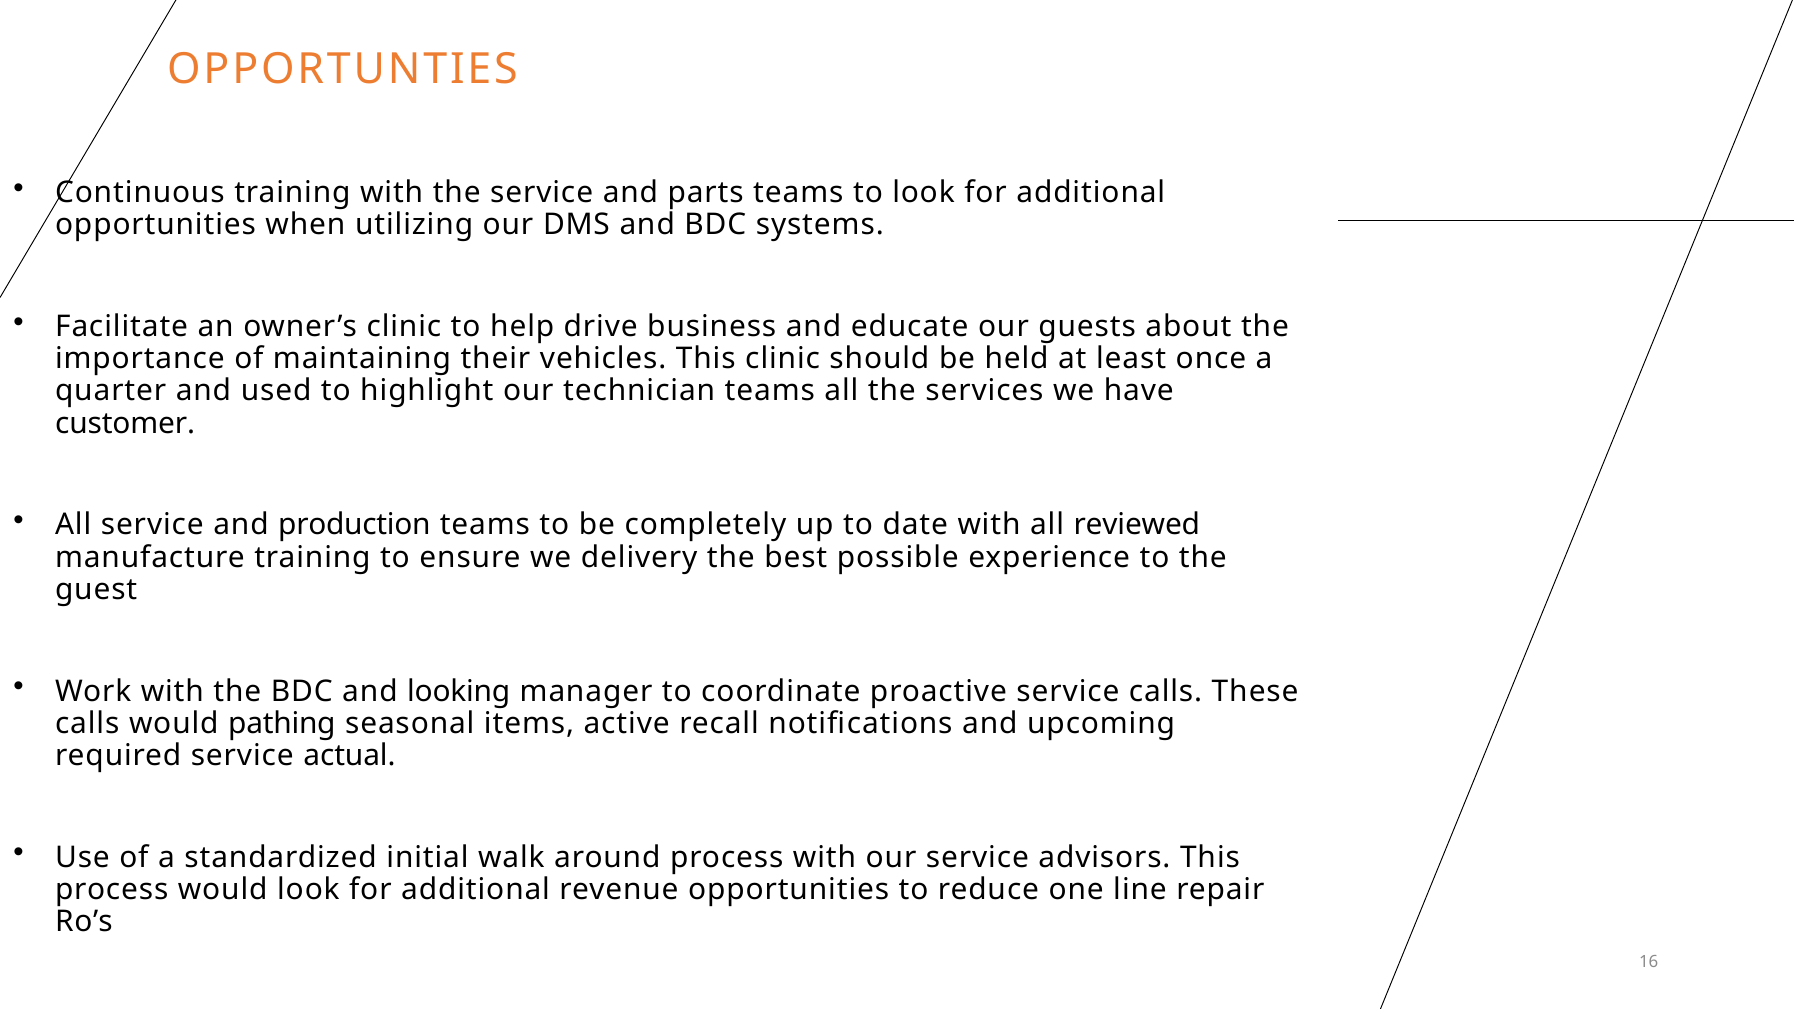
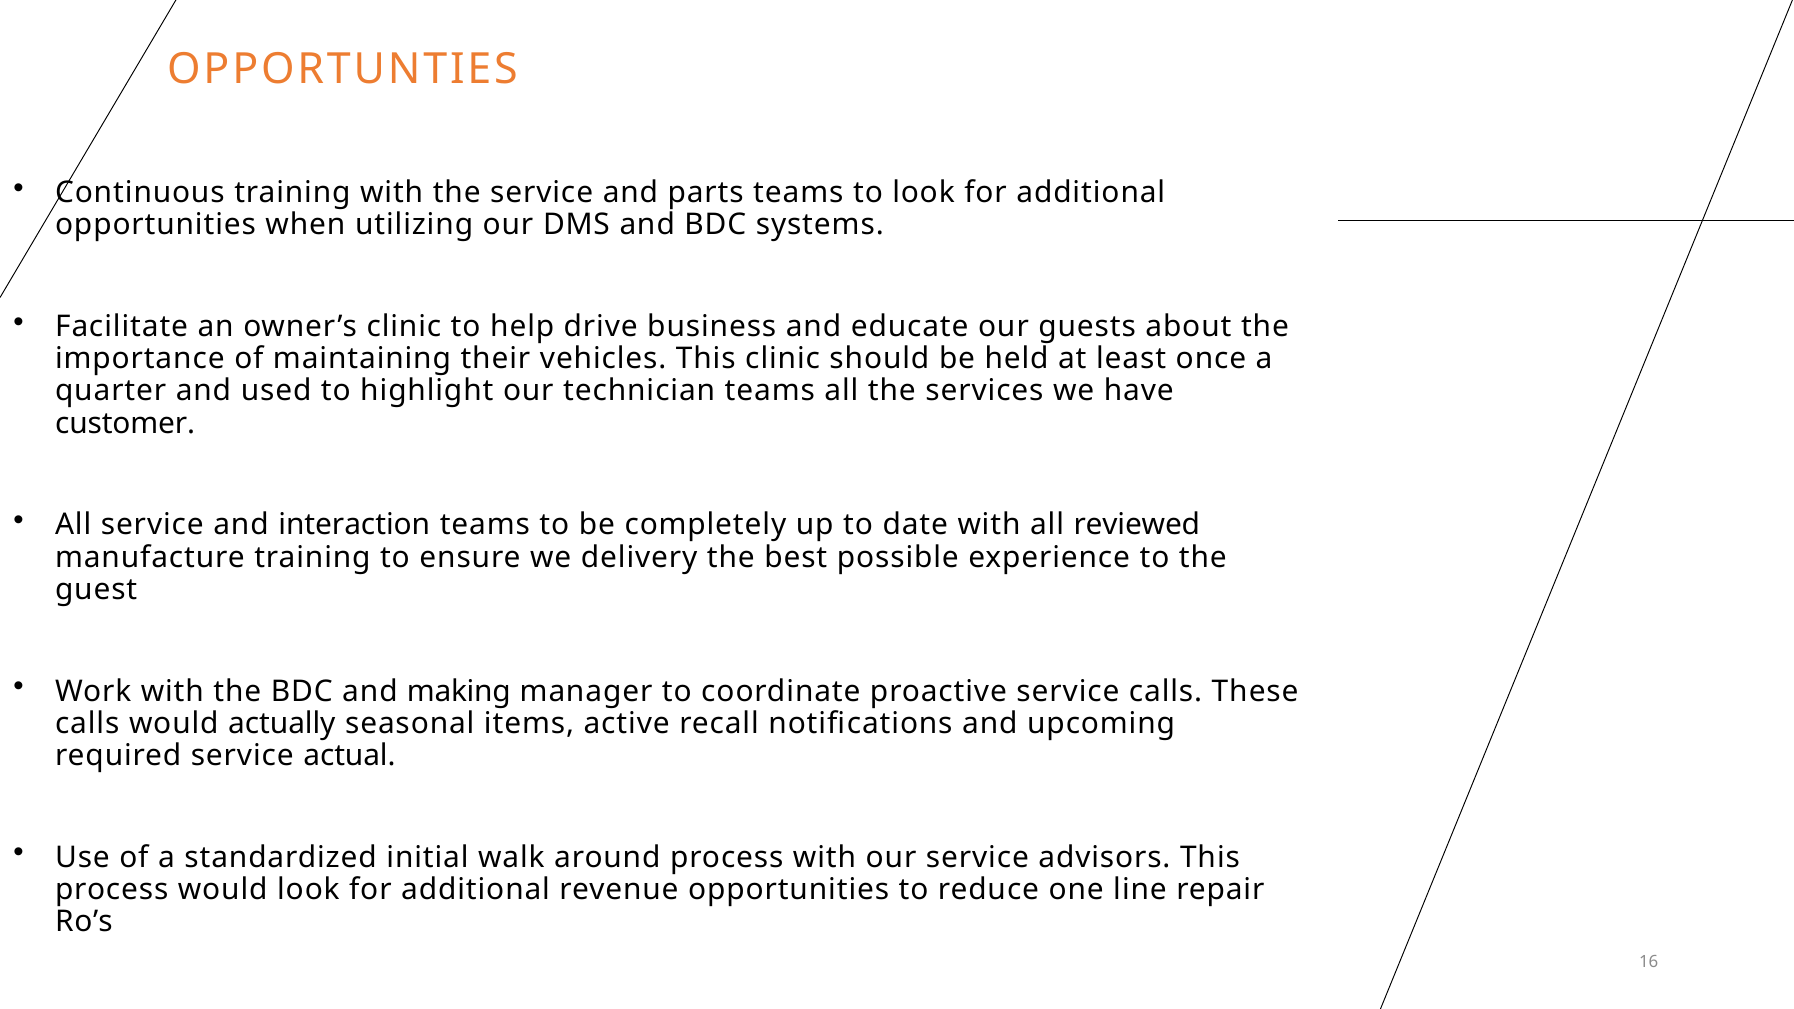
production: production -> interaction
looking: looking -> making
pathing: pathing -> actually
